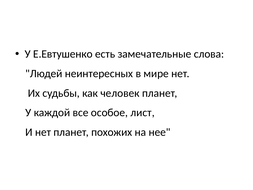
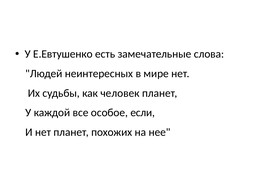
лист: лист -> если
